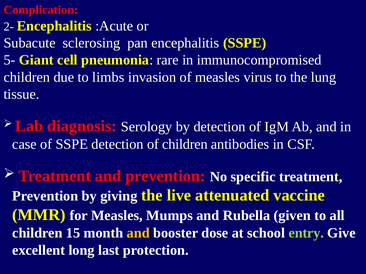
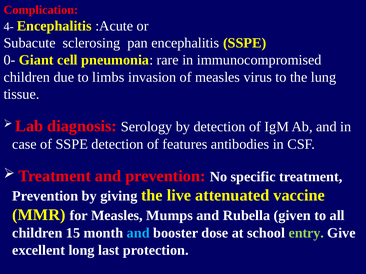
2-: 2- -> 4-
5-: 5- -> 0-
of children: children -> features
and at (138, 233) colour: yellow -> light blue
